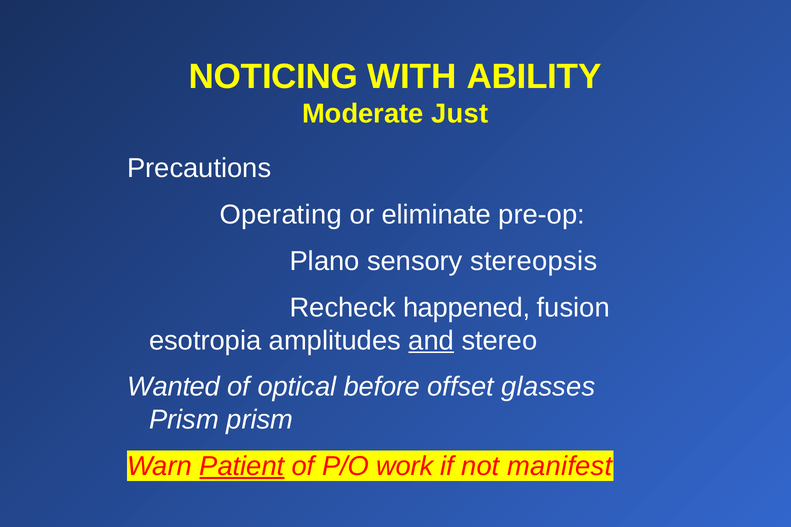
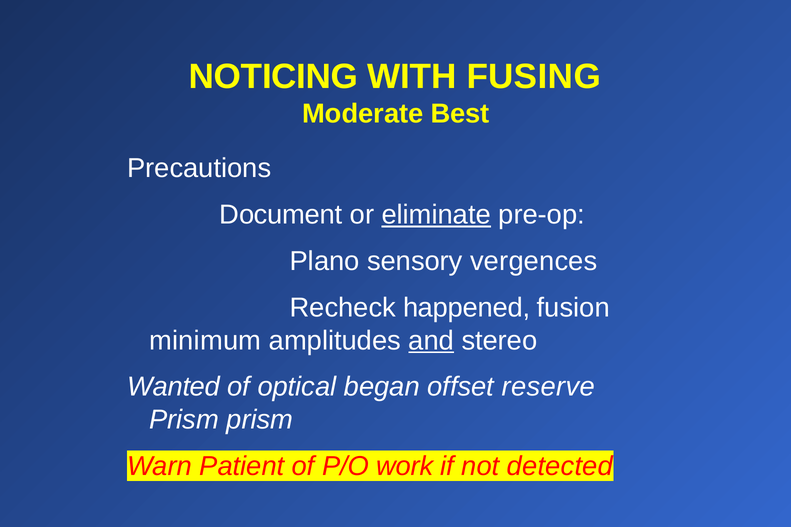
ABILITY: ABILITY -> FUSING
Just: Just -> Best
Operating: Operating -> Document
eliminate underline: none -> present
stereopsis: stereopsis -> vergences
esotropia: esotropia -> minimum
before: before -> began
glasses: glasses -> reserve
Patient underline: present -> none
manifest: manifest -> detected
